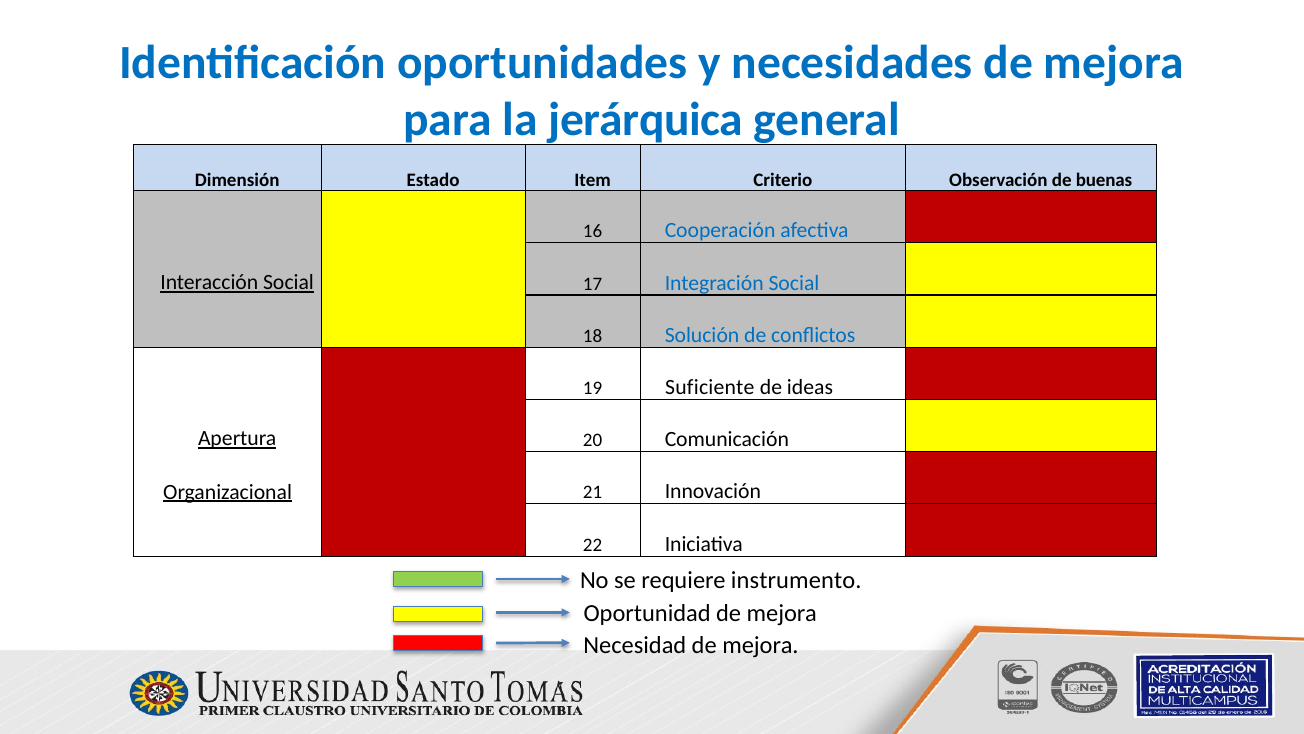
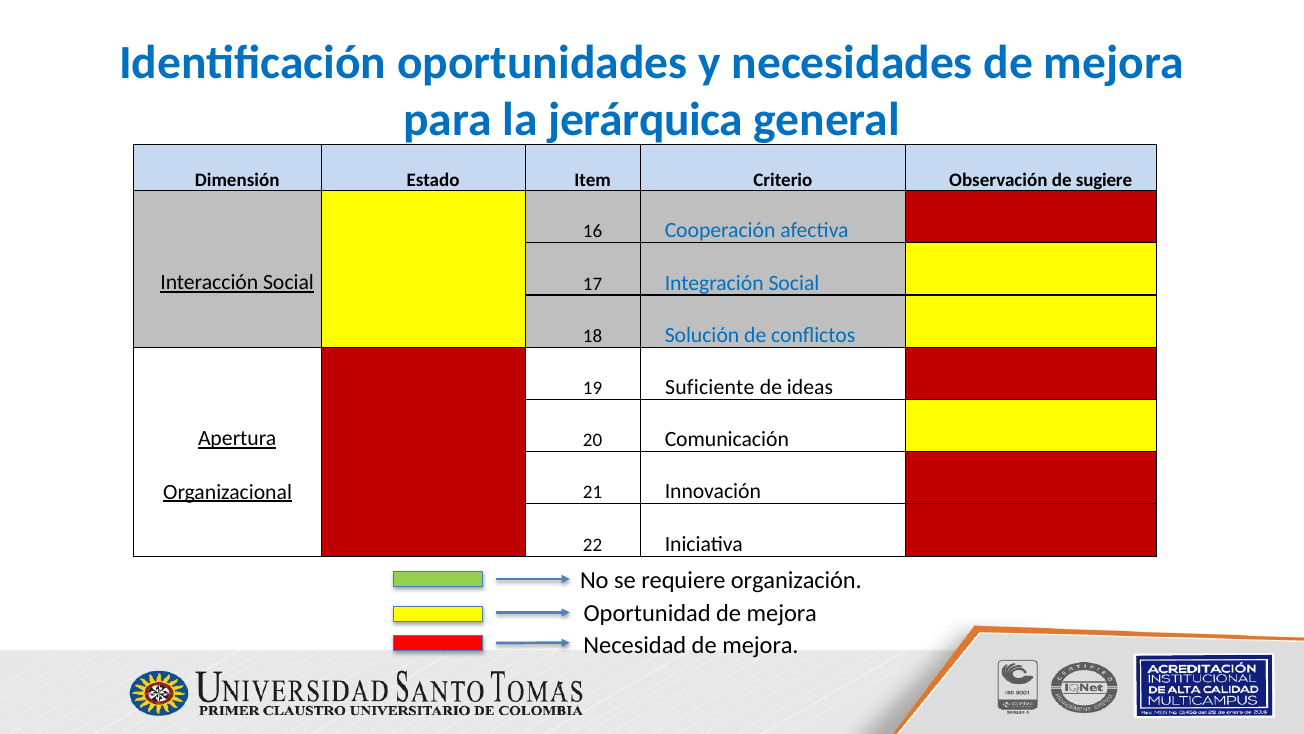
buenas: buenas -> sugiere
instrumento: instrumento -> organización
